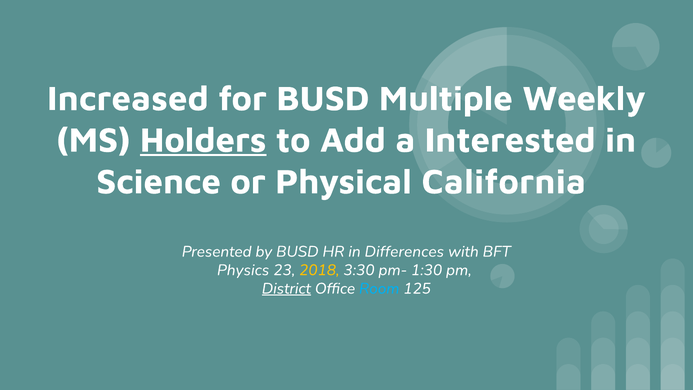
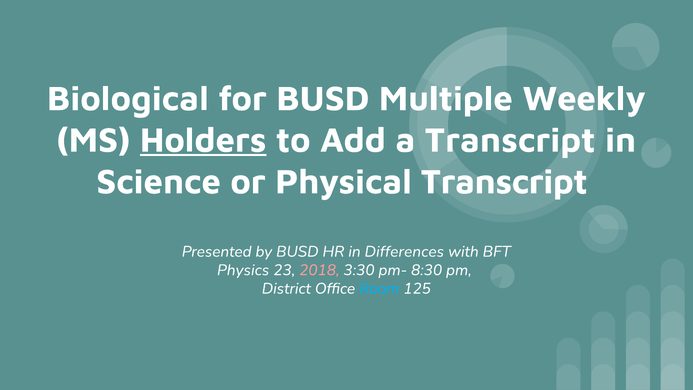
Increased: Increased -> Biological
a Interested: Interested -> Transcript
Physical California: California -> Transcript
2018 colour: yellow -> pink
1:30: 1:30 -> 8:30
District underline: present -> none
